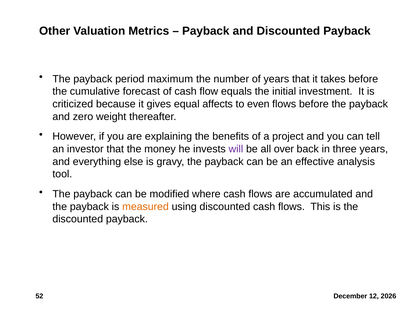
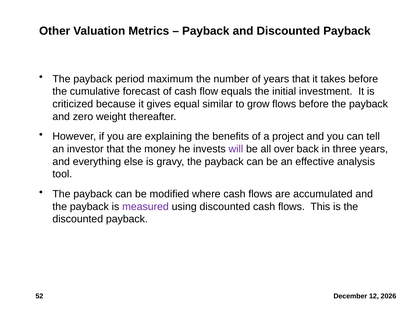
affects: affects -> similar
even: even -> grow
measured colour: orange -> purple
